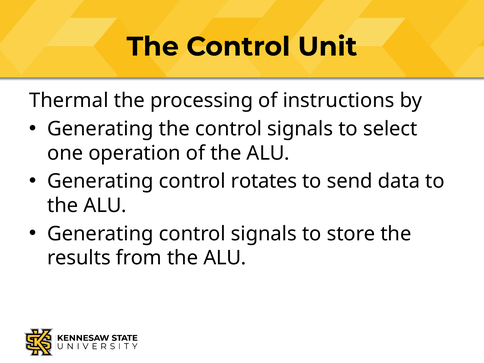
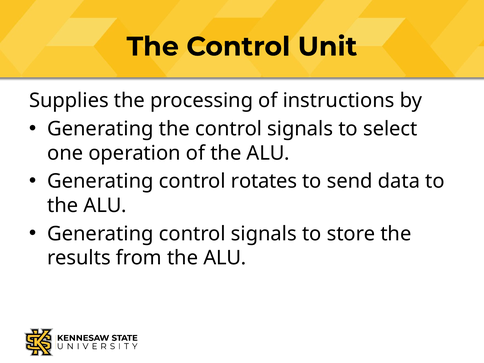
Thermal: Thermal -> Supplies
